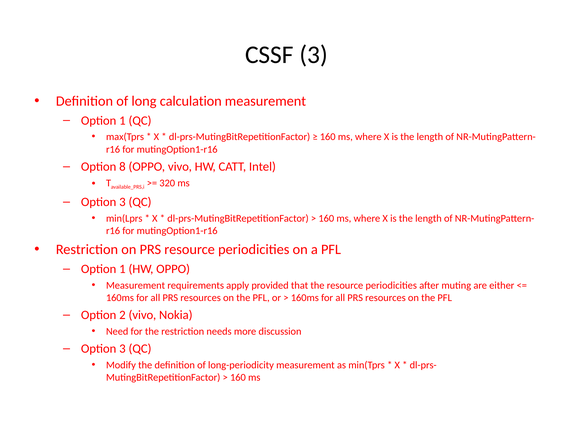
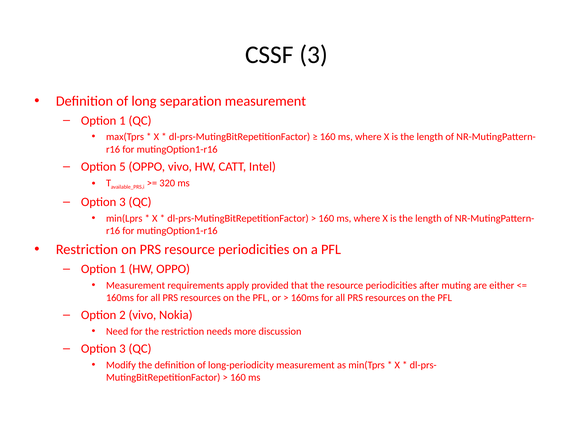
calculation: calculation -> separation
8: 8 -> 5
